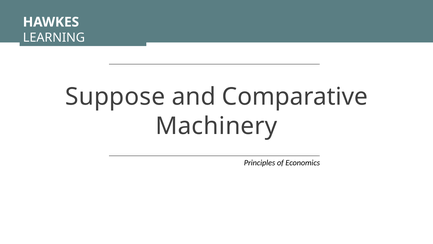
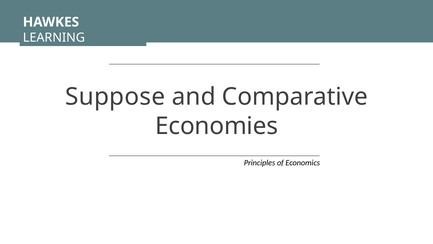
Machinery: Machinery -> Economies
